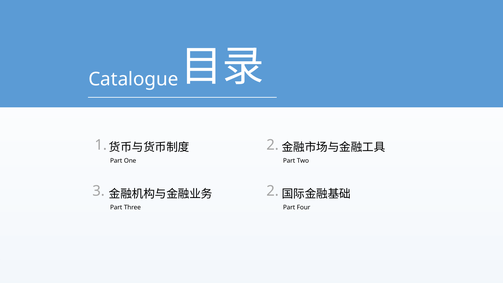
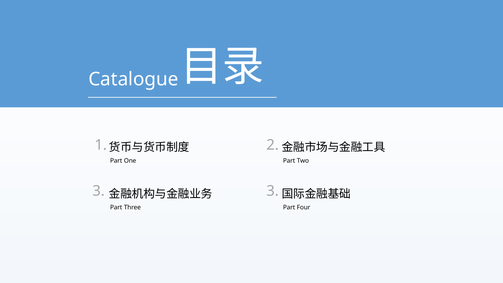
3 2: 2 -> 3
